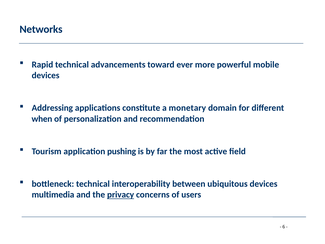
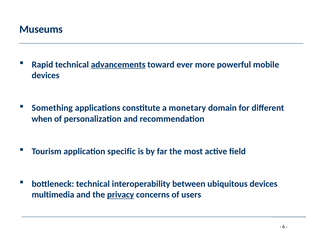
Networks: Networks -> Museums
advancements underline: none -> present
Addressing: Addressing -> Something
pushing: pushing -> specific
